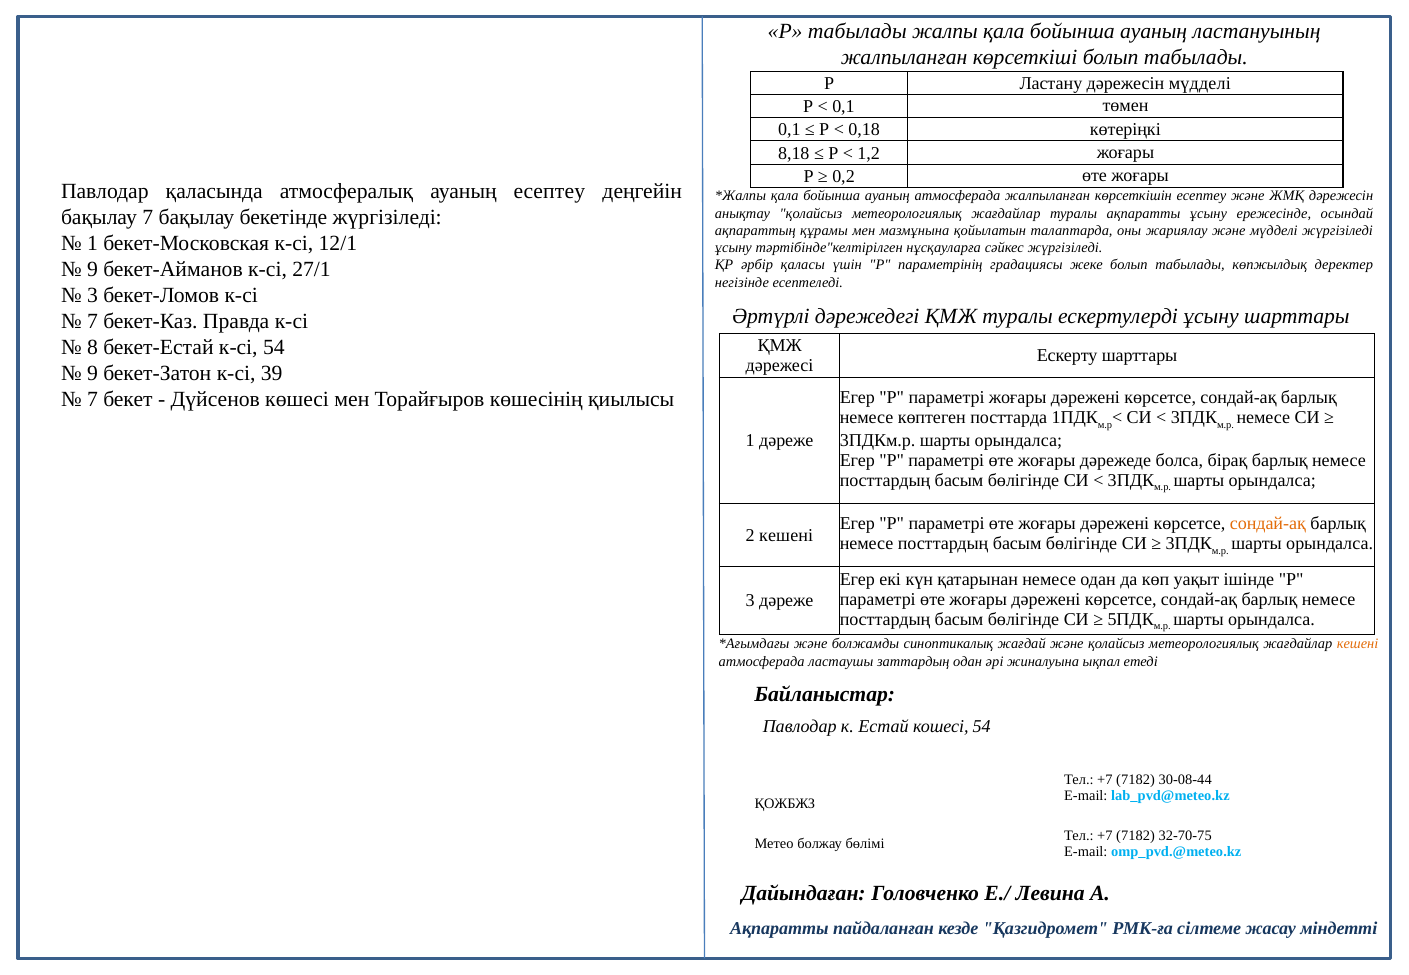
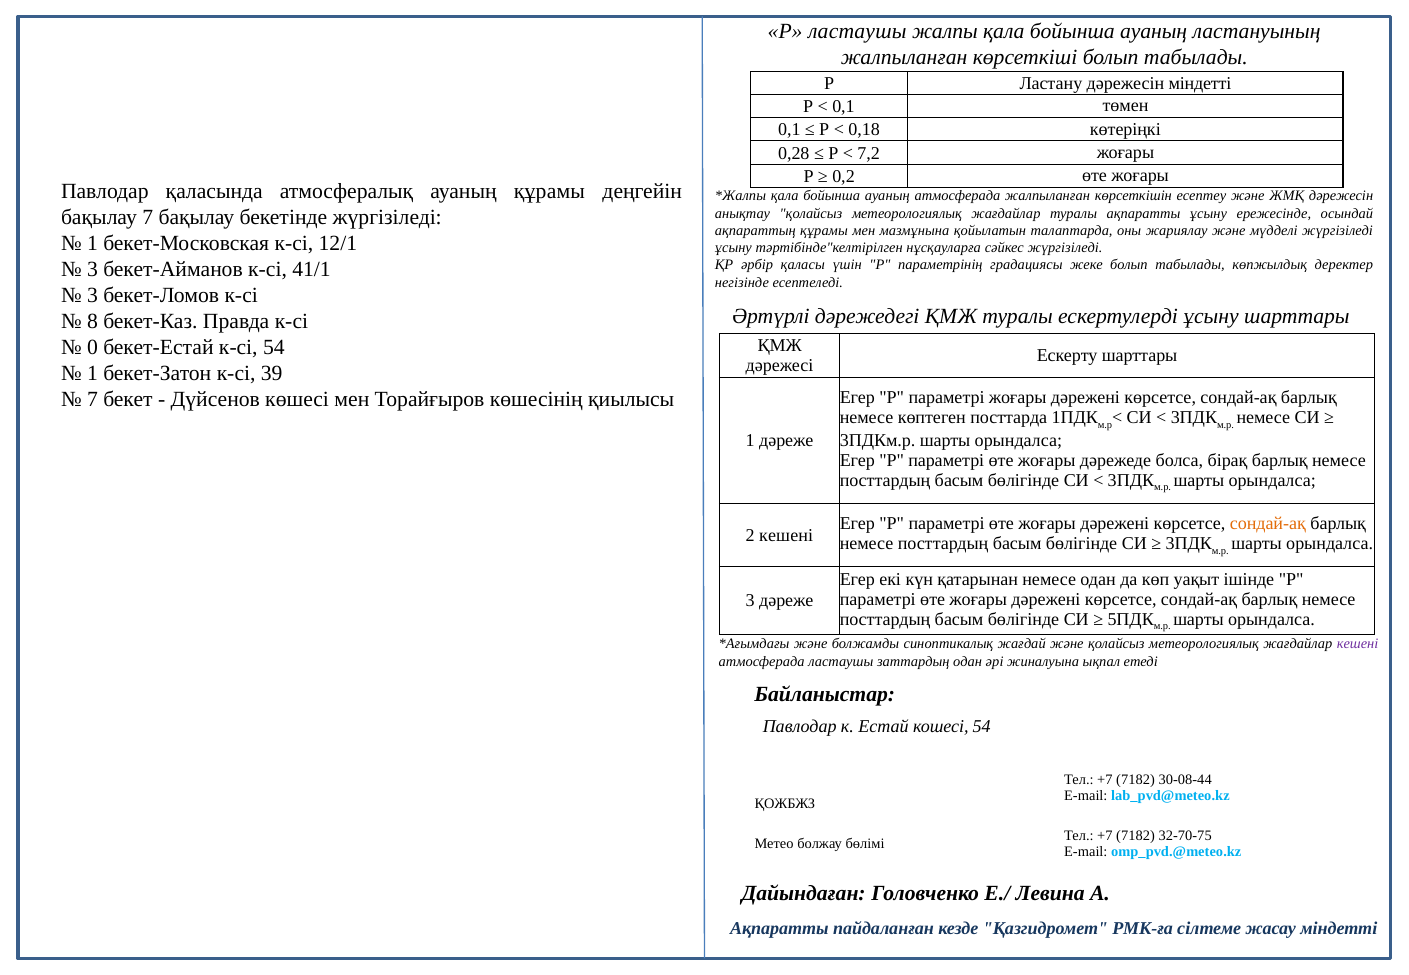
Р табылады: табылады -> ластаушы
дәрежесін мүдделі: мүдделі -> міндетті
8,18: 8,18 -> 0,28
1,2: 1,2 -> 7,2
ауаның есептеу: есептеу -> құрамы
9 at (93, 269): 9 -> 3
27/1: 27/1 -> 41/1
7 at (93, 321): 7 -> 8
8: 8 -> 0
9 at (93, 373): 9 -> 1
кешені at (1358, 644) colour: orange -> purple
